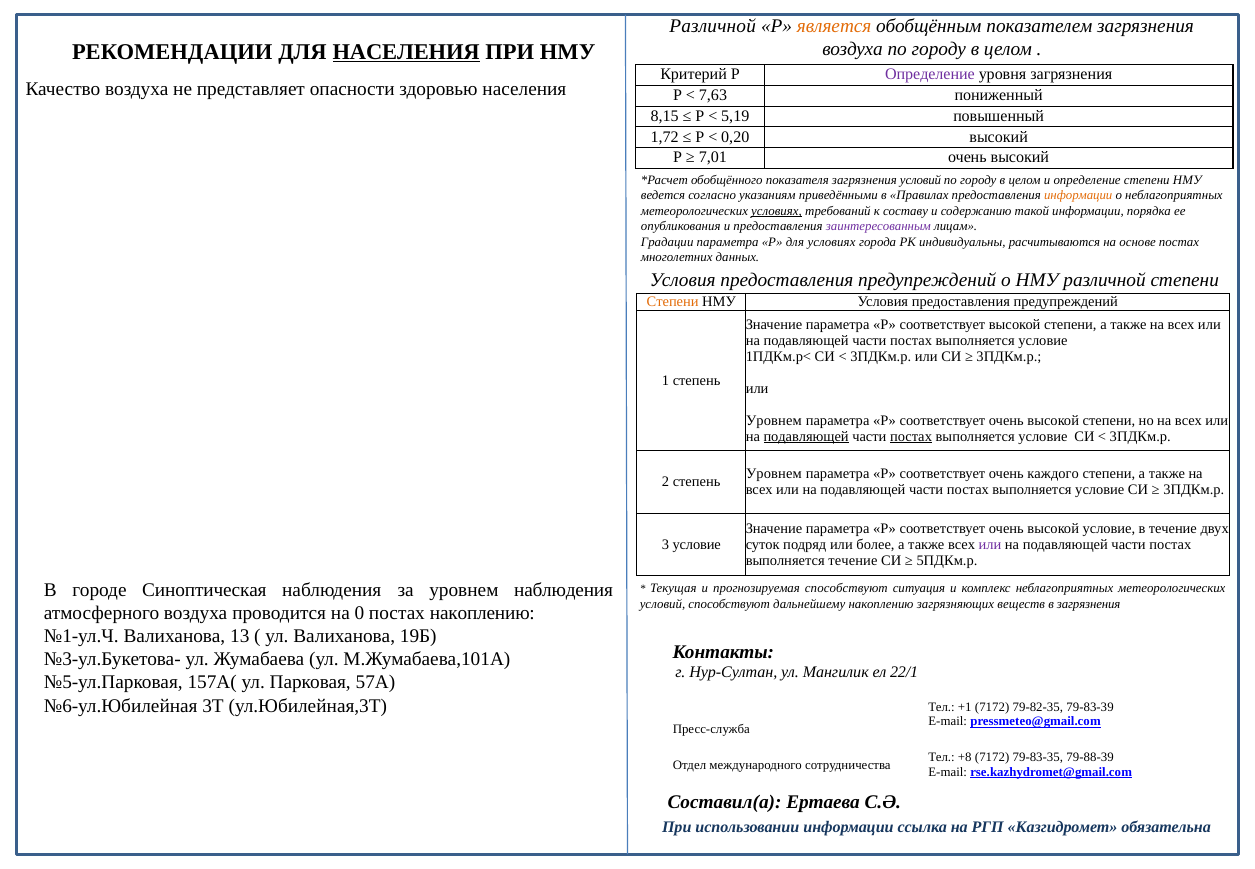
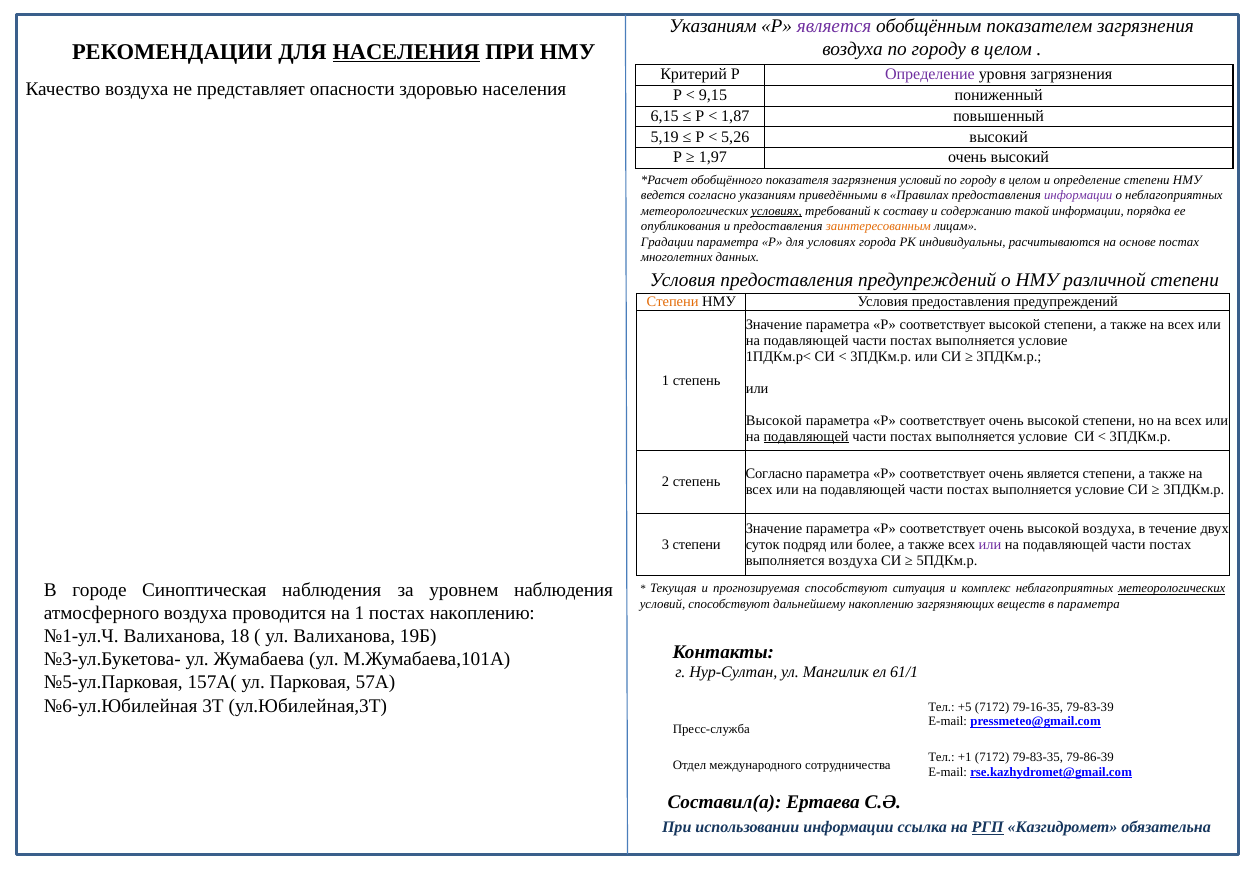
Различной at (713, 26): Различной -> Указаниям
является at (834, 26) colour: orange -> purple
7,63: 7,63 -> 9,15
8,15: 8,15 -> 6,15
5,19: 5,19 -> 1,87
1,72: 1,72 -> 5,19
0,20: 0,20 -> 5,26
7,01: 7,01 -> 1,97
информации at (1078, 196) colour: orange -> purple
заинтересованным colour: purple -> orange
Уровнем at (774, 421): Уровнем -> Высокой
постах at (911, 437) underline: present -> none
Уровнем at (774, 474): Уровнем -> Согласно
очень каждого: каждого -> является
высокой условие: условие -> воздуха
3 условие: условие -> степени
выполняется течение: течение -> воздуха
метеорологических at (1172, 588) underline: none -> present
в загрязнения: загрязнения -> параметра
на 0: 0 -> 1
13: 13 -> 18
22/1: 22/1 -> 61/1
+1: +1 -> +5
79-82-35: 79-82-35 -> 79-16-35
+8: +8 -> +1
79-88-39: 79-88-39 -> 79-86-39
РГП underline: none -> present
